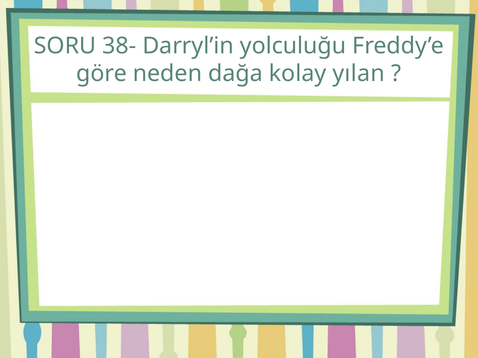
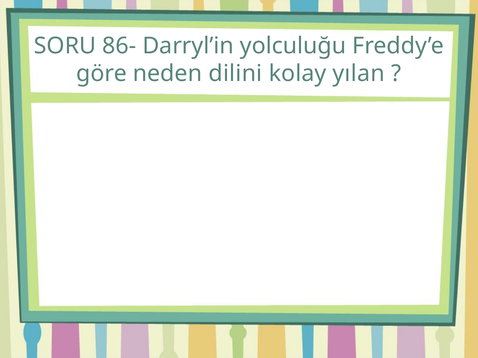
38-: 38- -> 86-
dağa: dağa -> dilini
